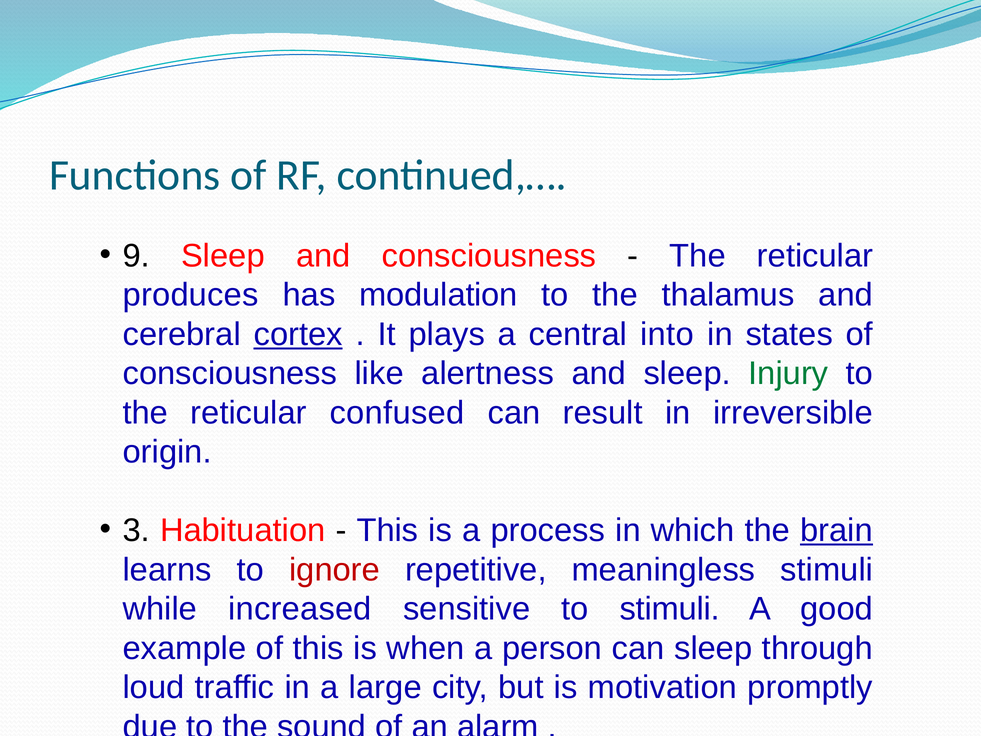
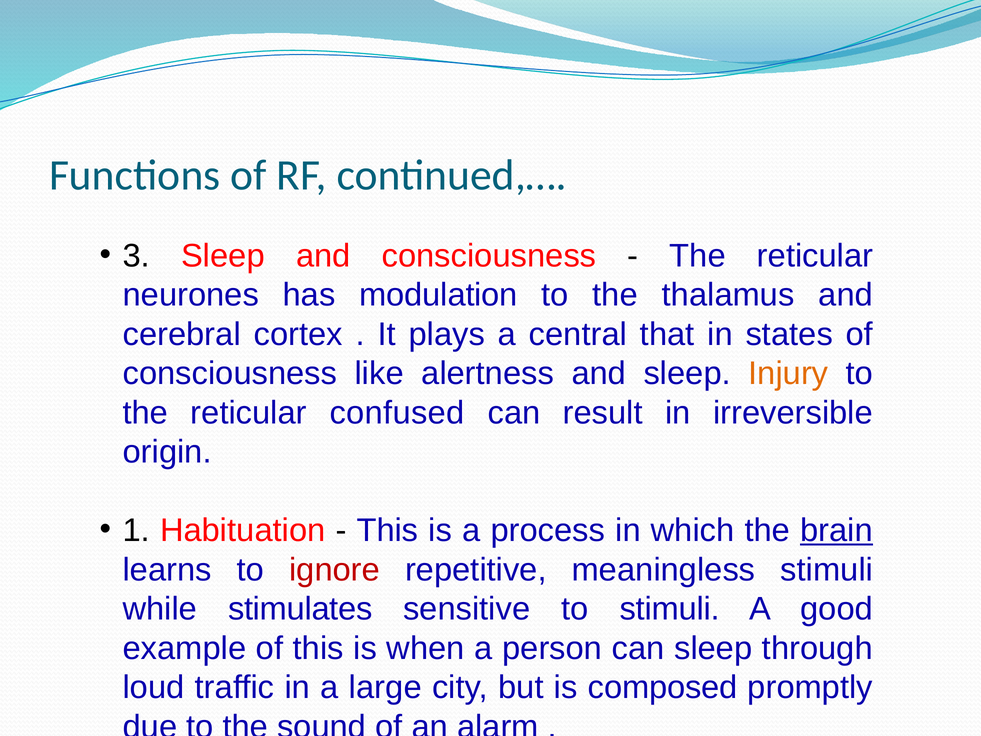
9: 9 -> 3
produces: produces -> neurones
cortex underline: present -> none
into: into -> that
Injury colour: green -> orange
3: 3 -> 1
increased: increased -> stimulates
motivation: motivation -> composed
